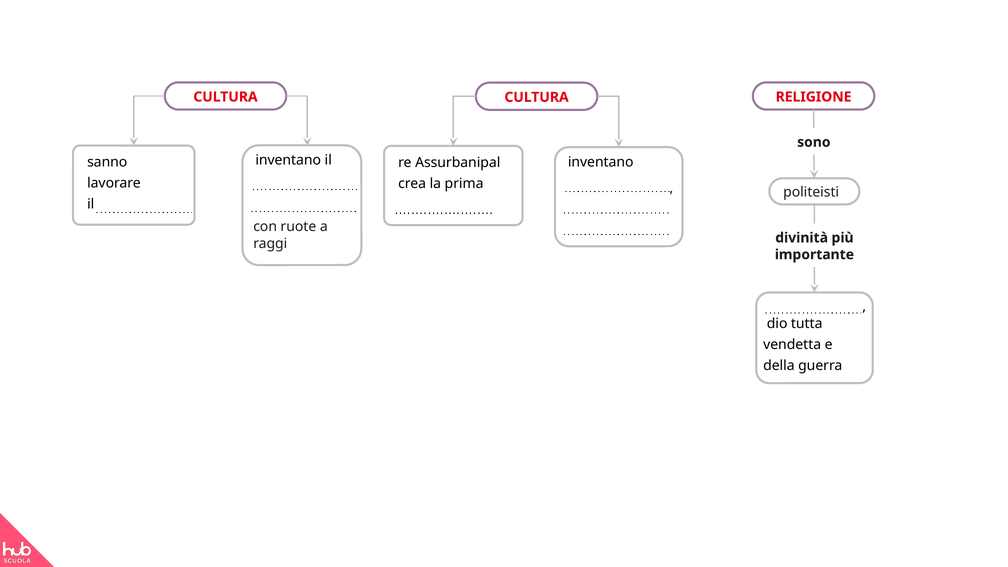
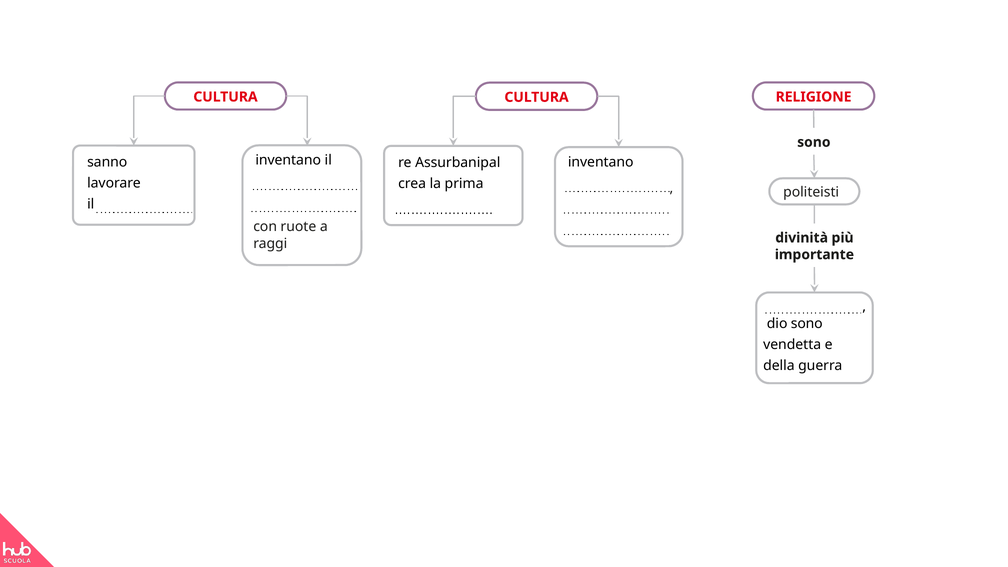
dio tutta: tutta -> sono
